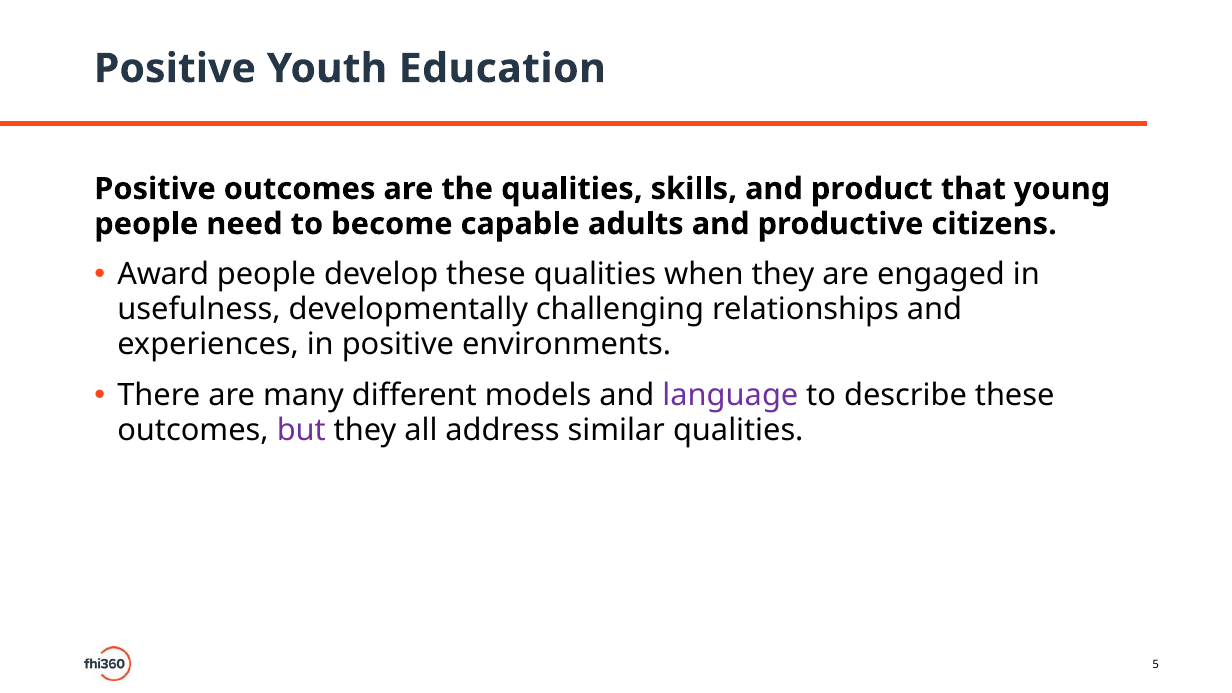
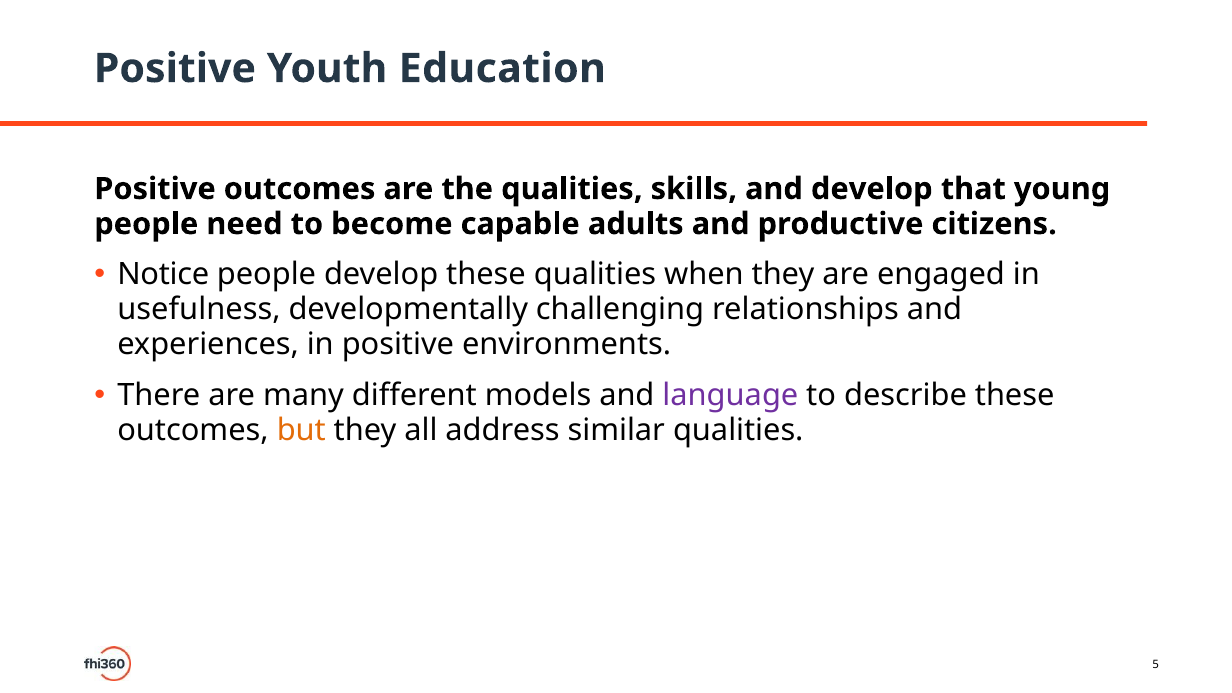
and product: product -> develop
Award: Award -> Notice
but colour: purple -> orange
